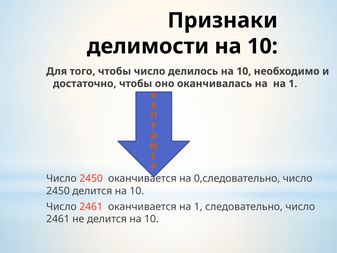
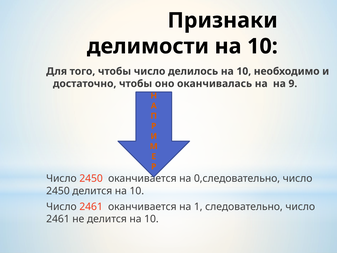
на на 1: 1 -> 9
